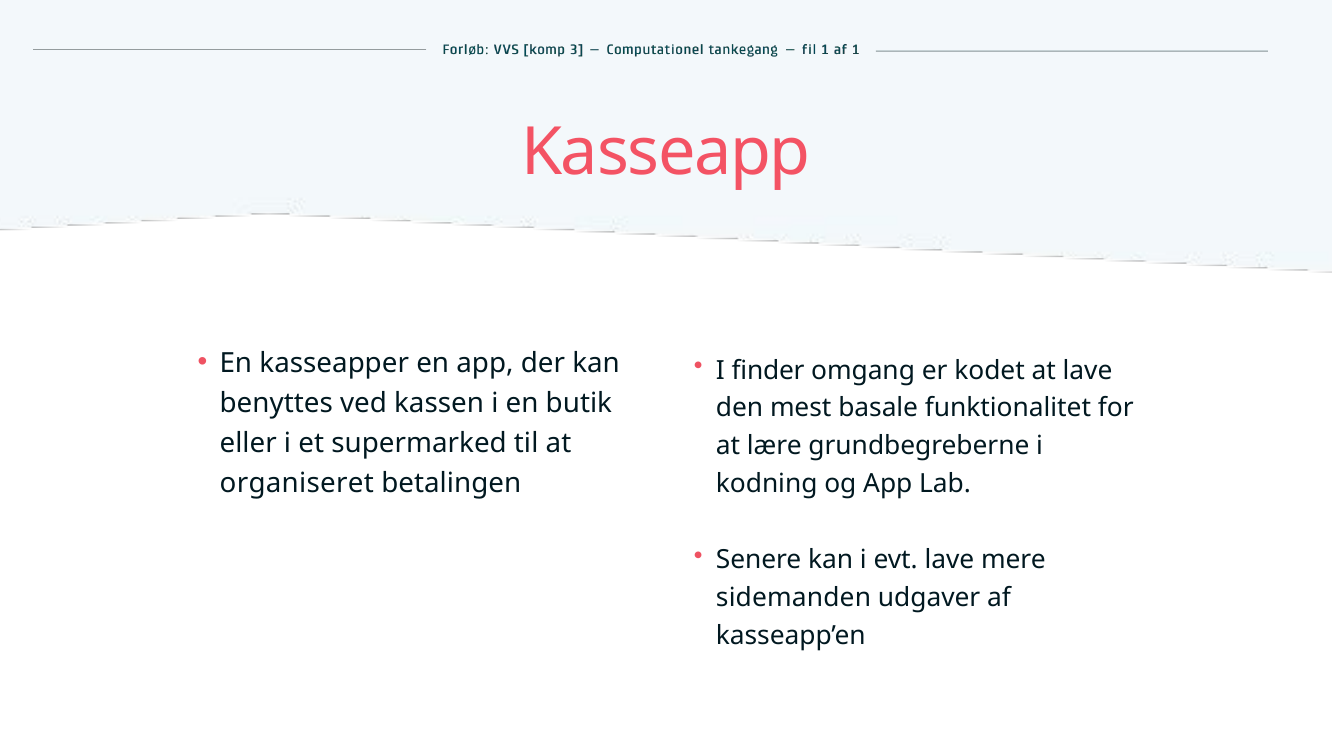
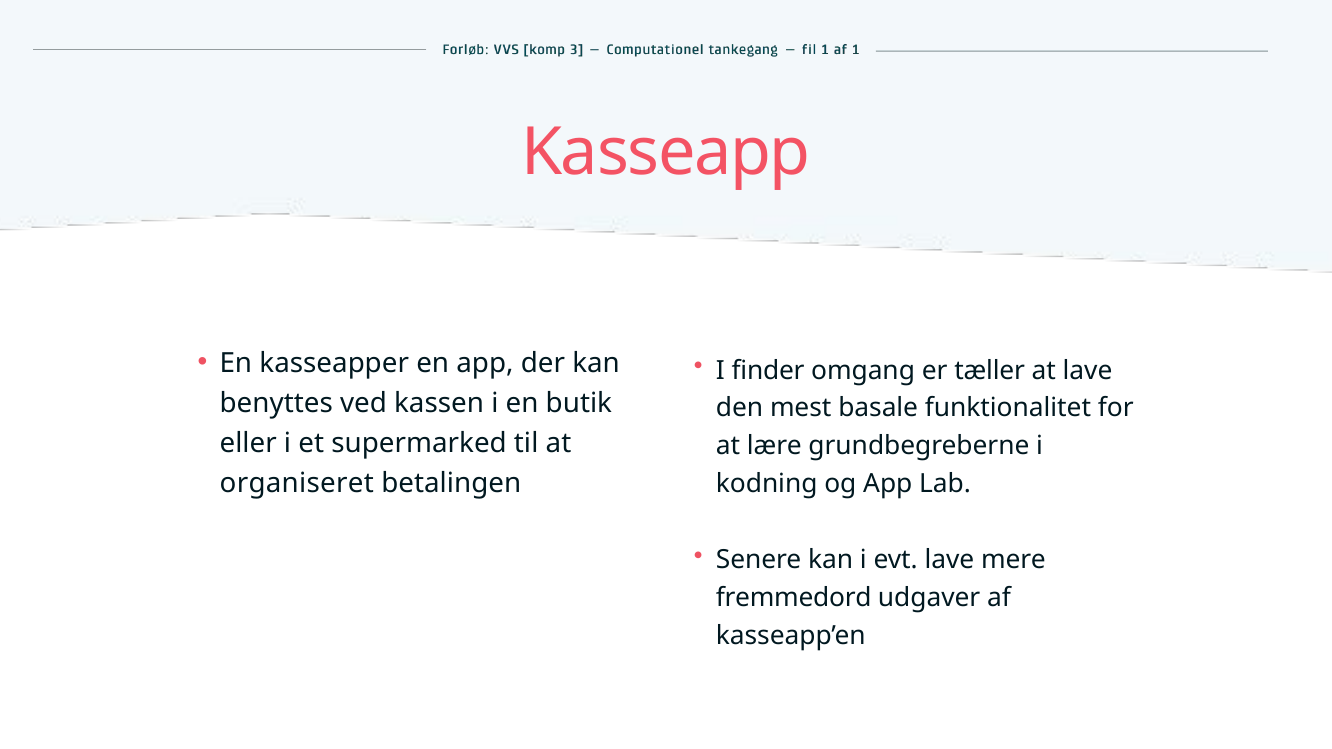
kodet: kodet -> tæller
sidemanden: sidemanden -> fremmedord
